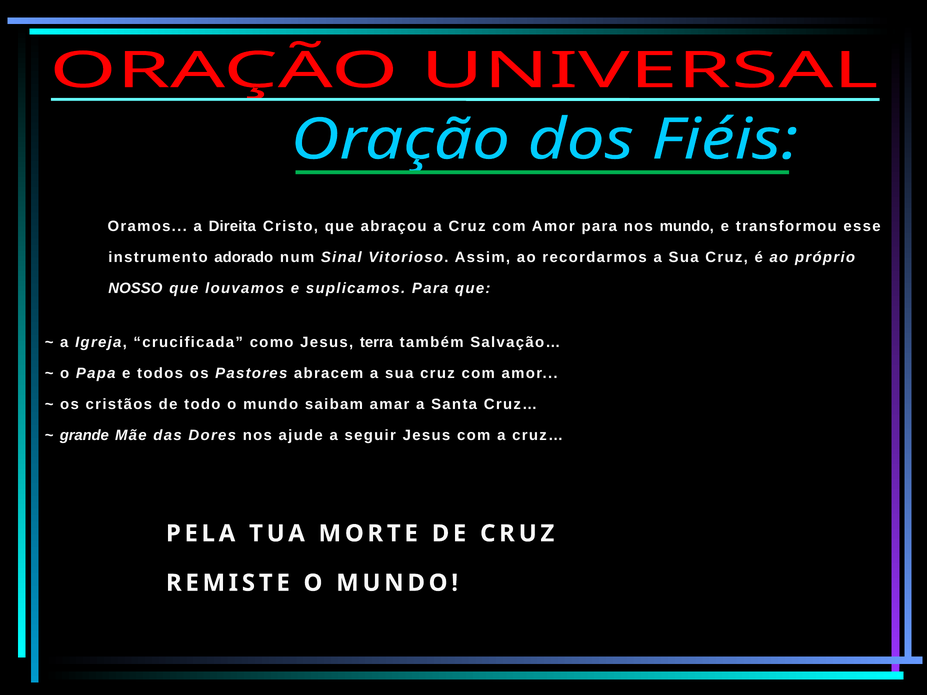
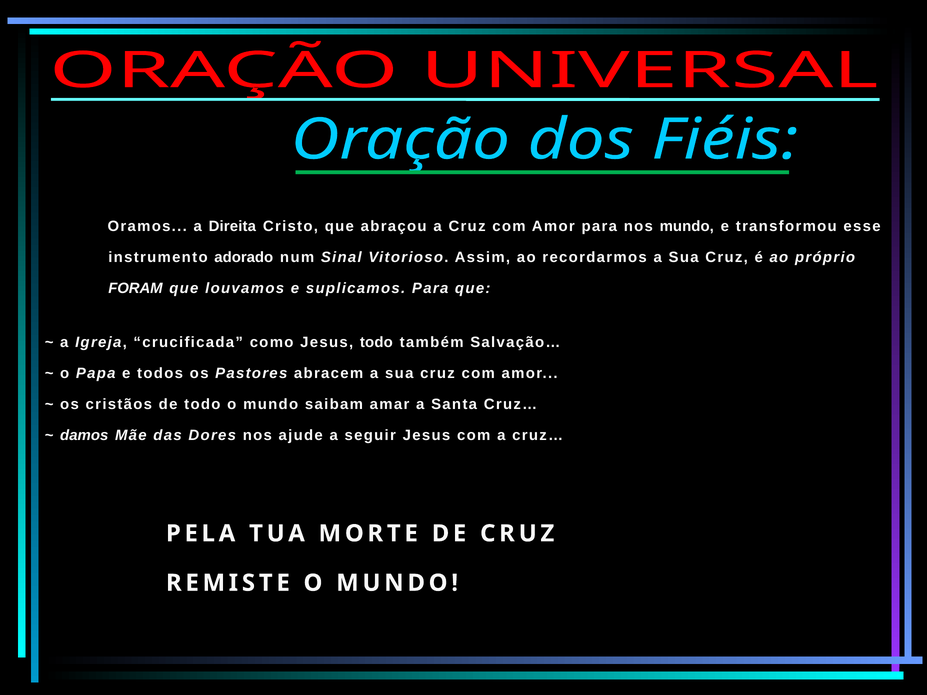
NOSSO: NOSSO -> FORAM
Jesus terra: terra -> todo
grande: grande -> damos
